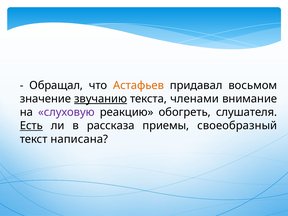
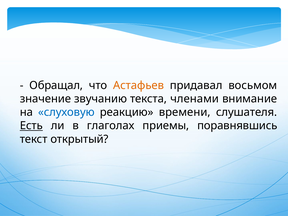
звучанию underline: present -> none
слуховую colour: purple -> blue
обогреть: обогреть -> времени
рассказа: рассказа -> глаголах
своеобразный: своеобразный -> поравнявшись
написана: написана -> открытый
